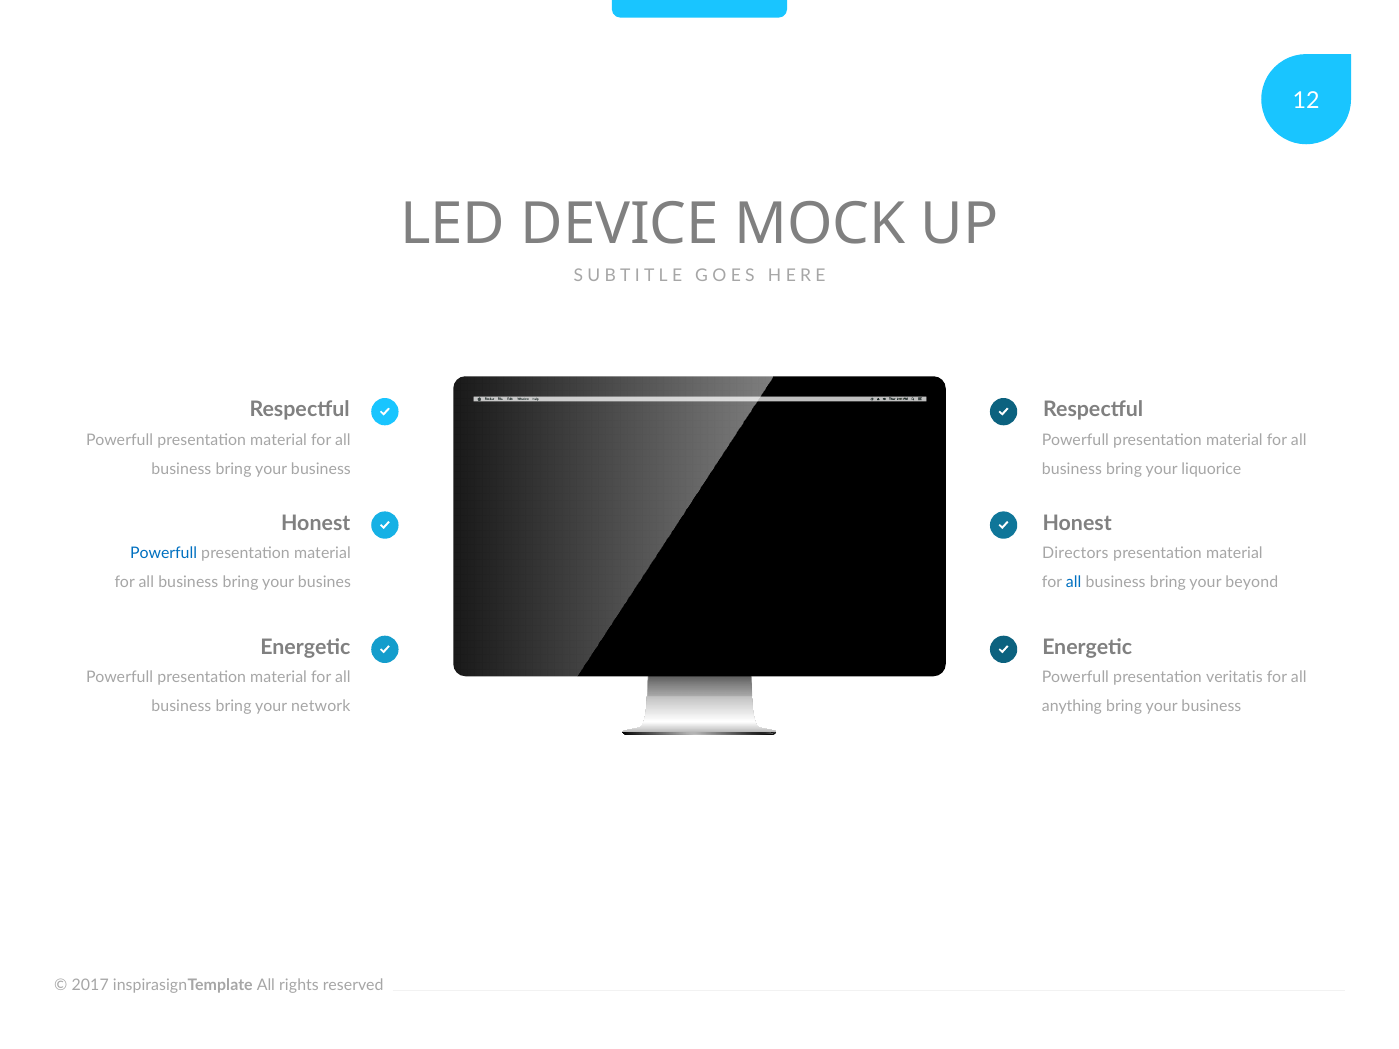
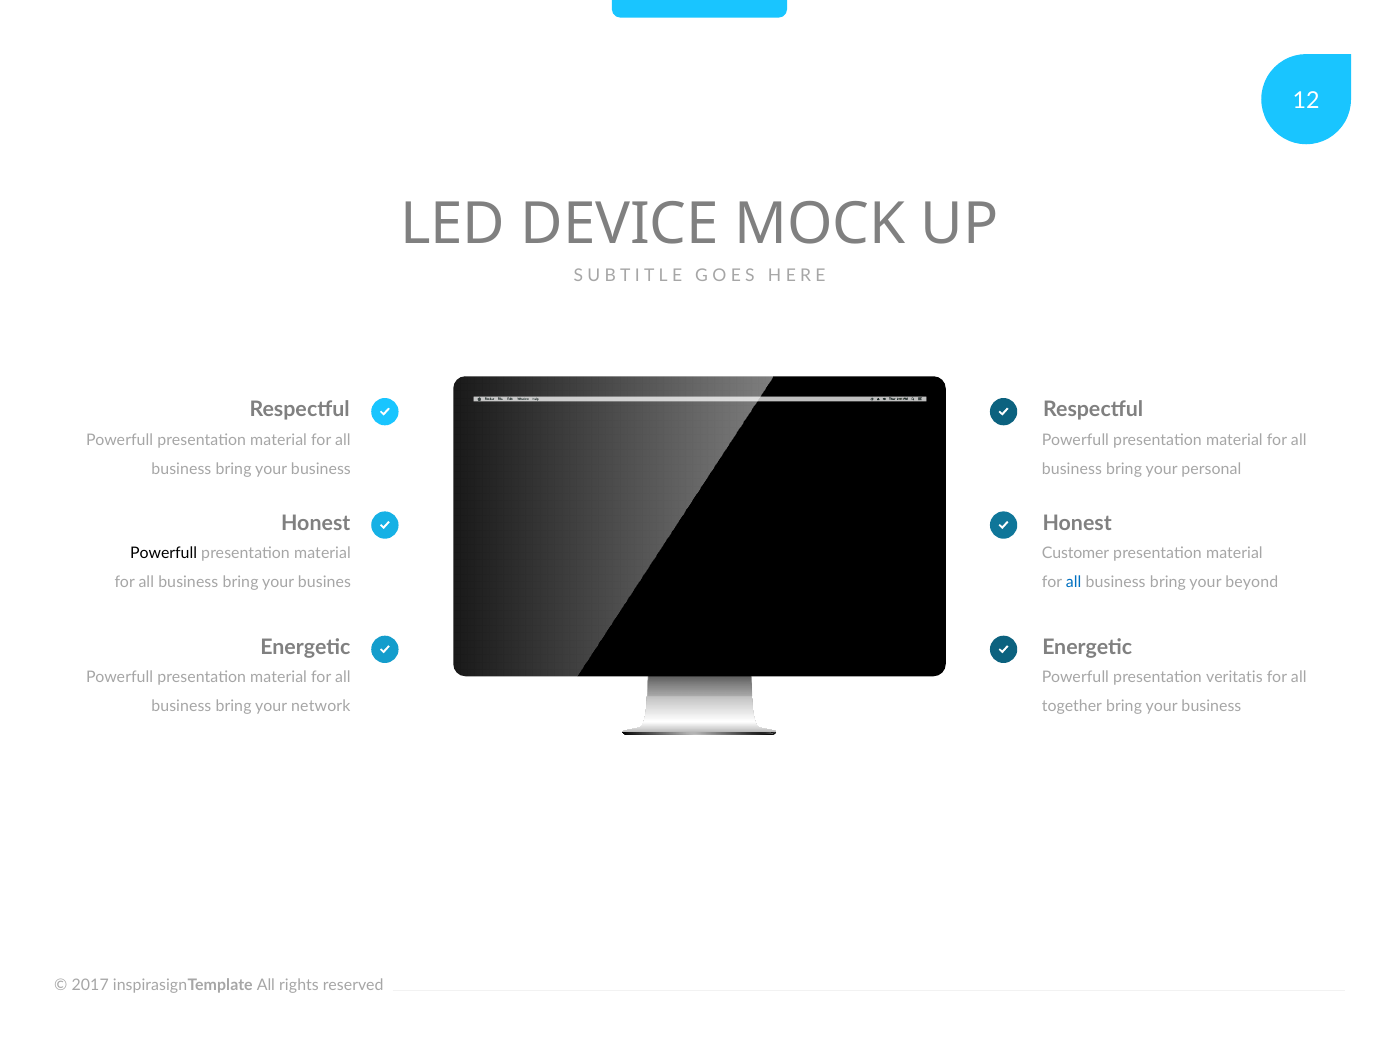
liquorice: liquorice -> personal
Powerfull at (164, 553) colour: blue -> black
Directors: Directors -> Customer
anything: anything -> together
